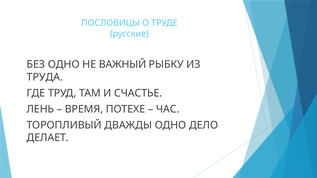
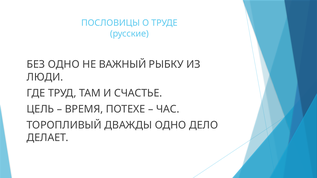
ТРУДА: ТРУДА -> ЛЮДИ
ЛЕНЬ: ЛЕНЬ -> ЦЕЛЬ
